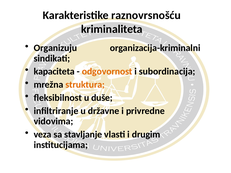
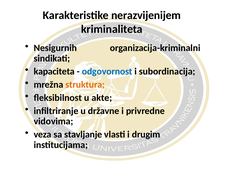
raznovrsnošću: raznovrsnošću -> nerazvijenijem
Organizuju: Organizuju -> Nesigurnih
odgovornost colour: orange -> blue
duše: duše -> akte
